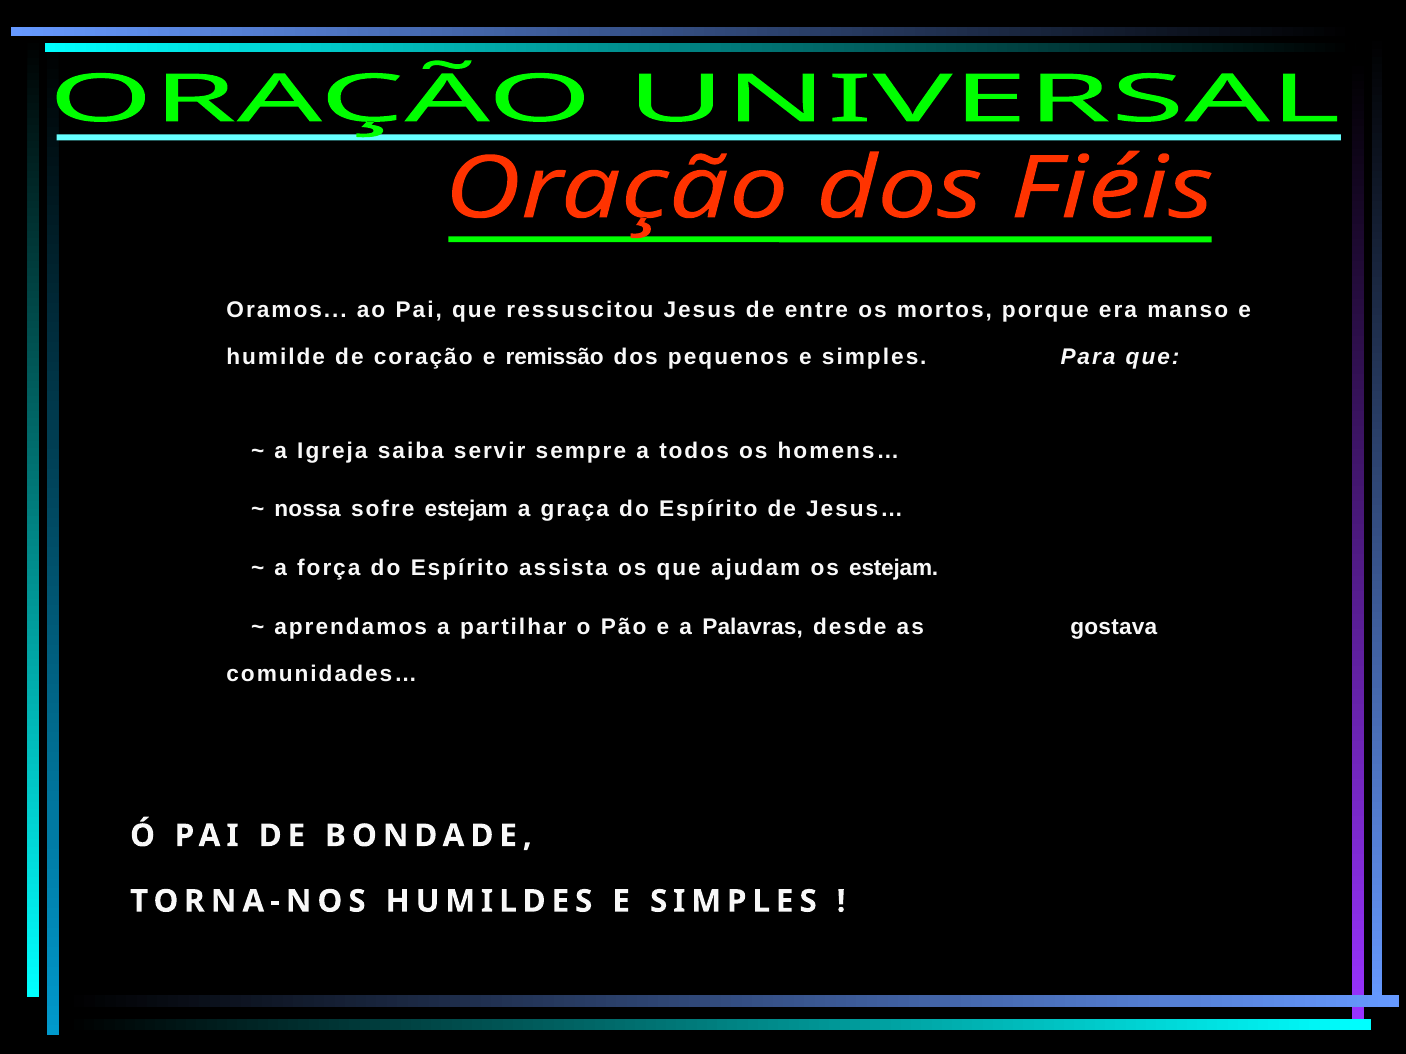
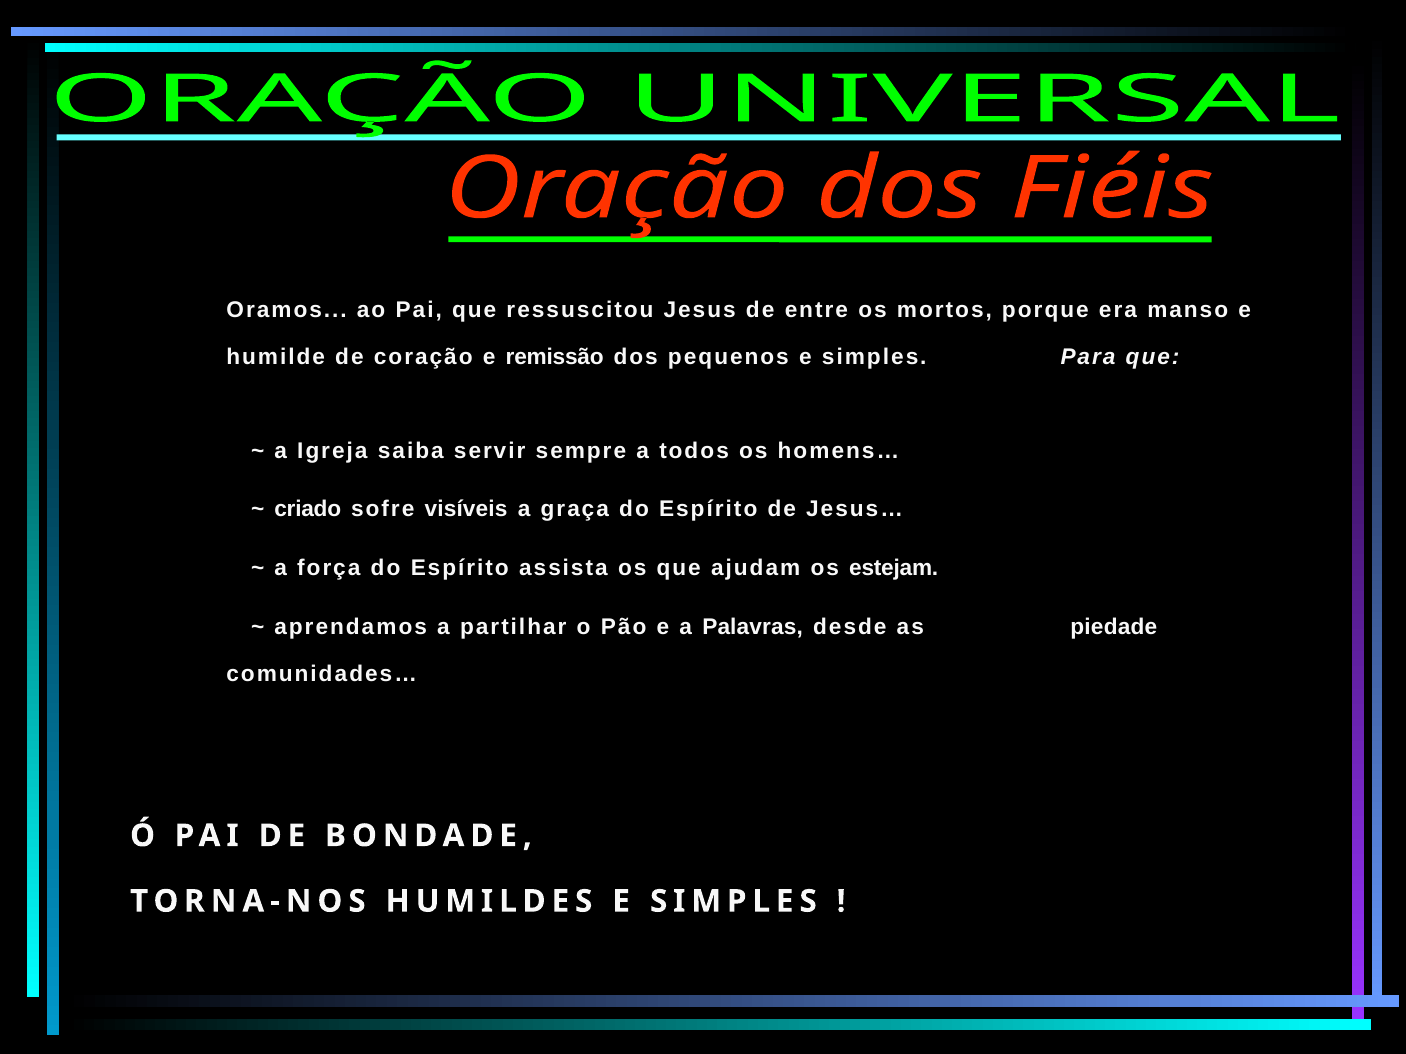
nossa: nossa -> criado
sofre estejam: estejam -> visíveis
gostava: gostava -> piedade
